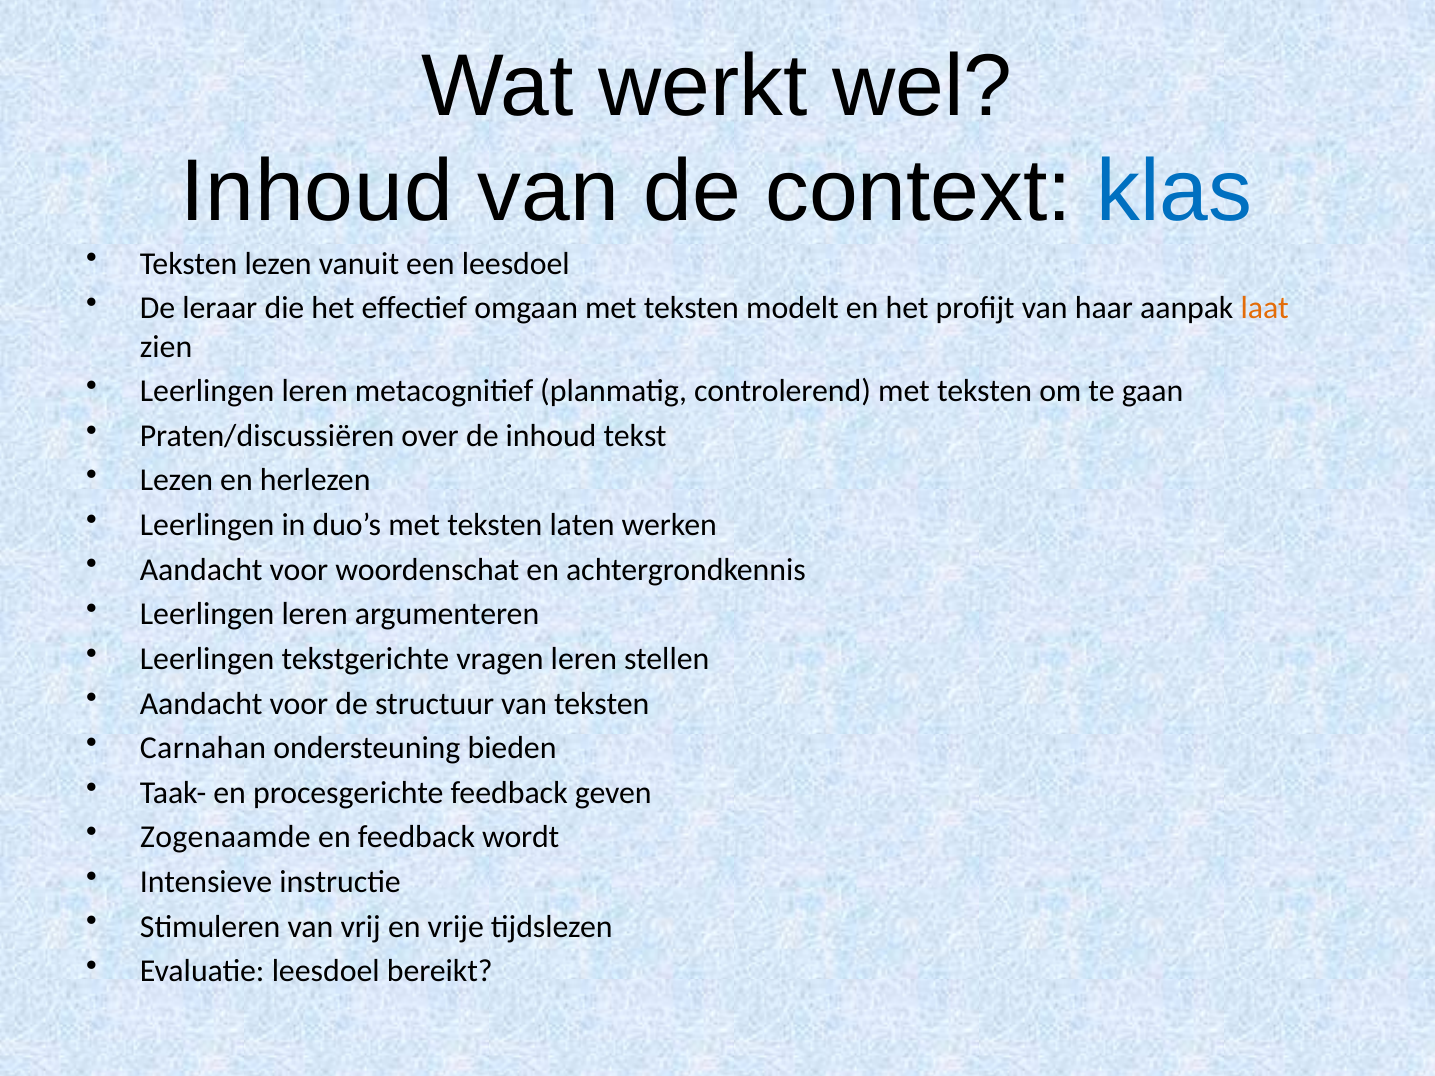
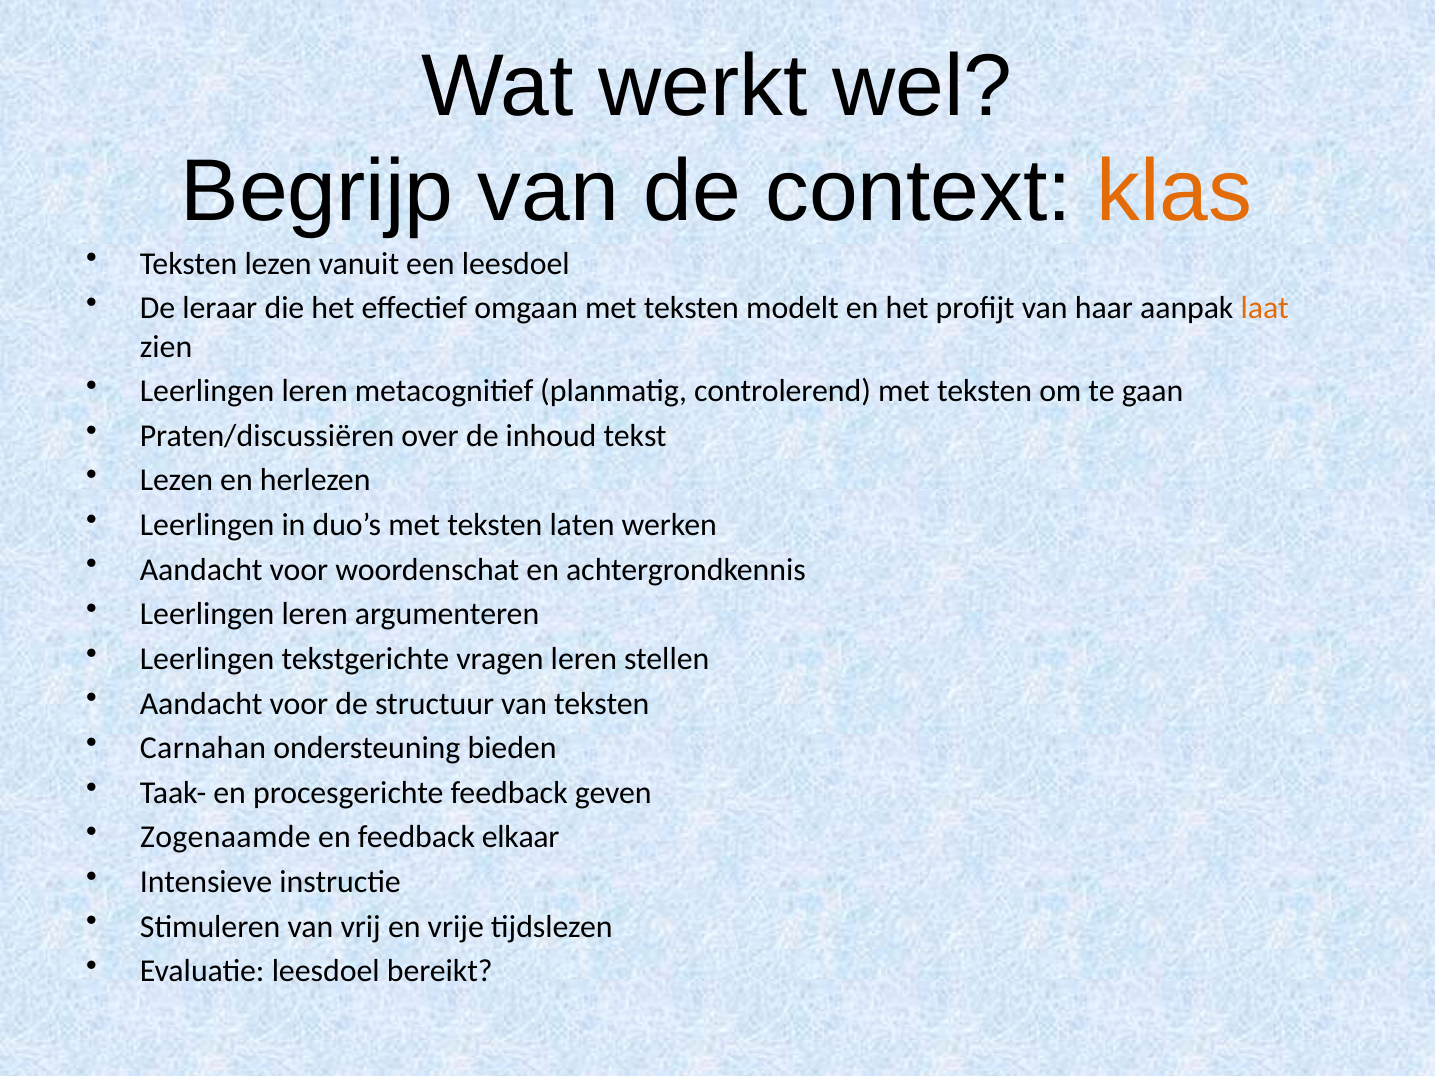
Inhoud at (317, 192): Inhoud -> Begrijp
klas colour: blue -> orange
wordt: wordt -> elkaar
